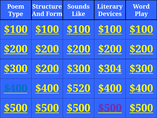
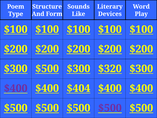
$200 at (47, 69): $200 -> $500
$304: $304 -> $320
$400 at (16, 88) colour: blue -> purple
$520: $520 -> $404
